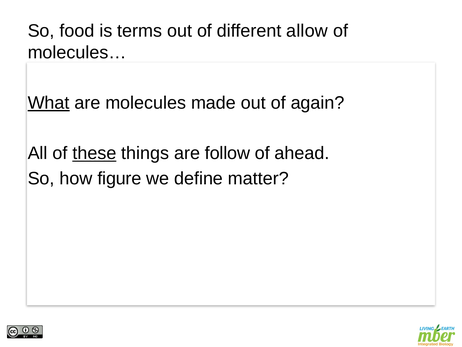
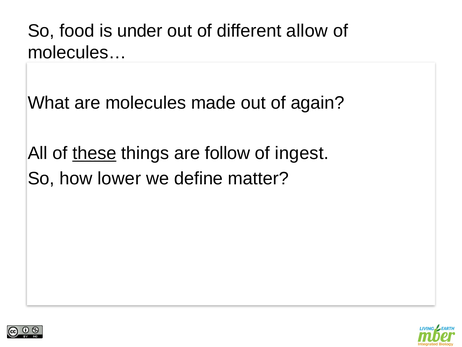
terms: terms -> under
What underline: present -> none
ahead: ahead -> ingest
figure: figure -> lower
